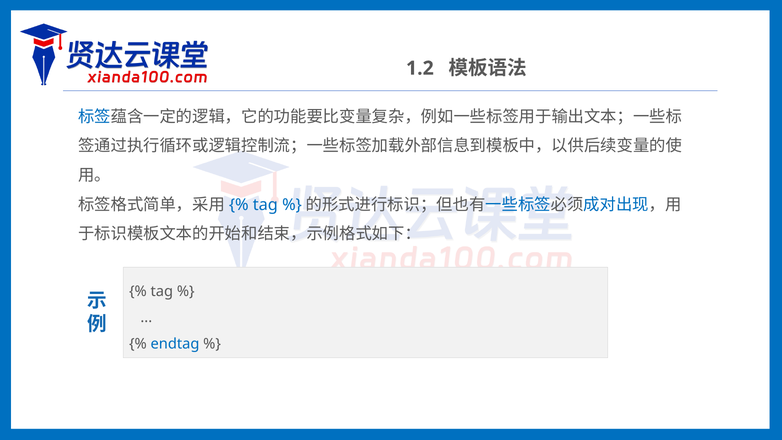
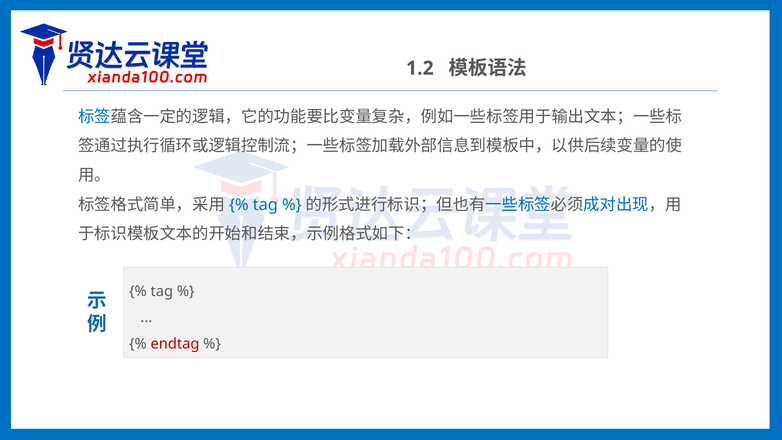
endtag colour: blue -> red
